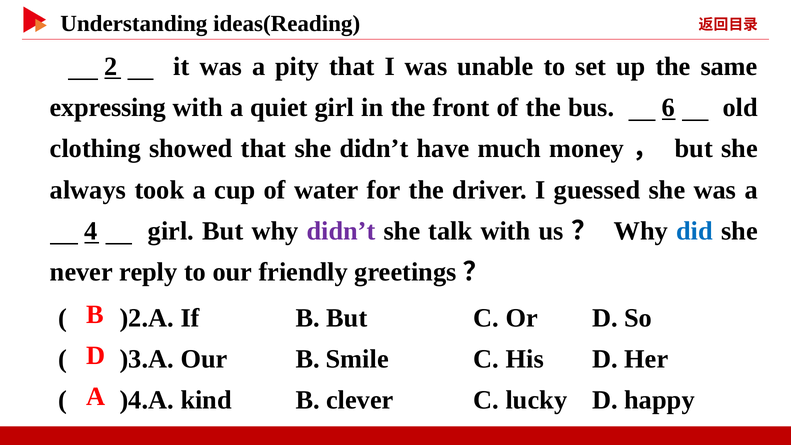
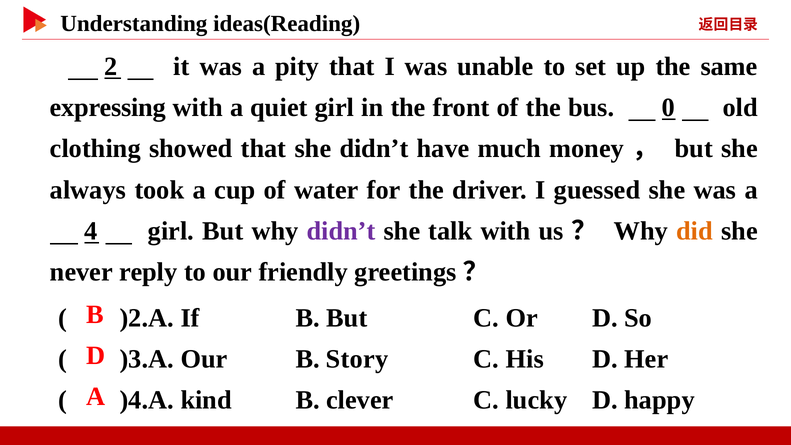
6: 6 -> 0
did colour: blue -> orange
Smile: Smile -> Story
